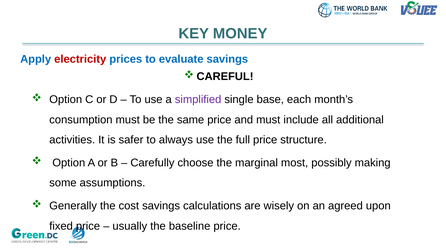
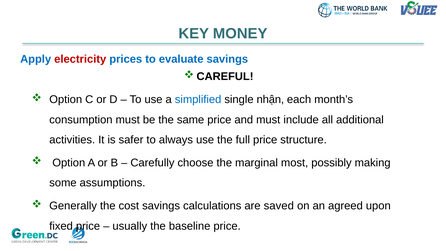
simplified colour: purple -> blue
base: base -> nhận
wisely: wisely -> saved
